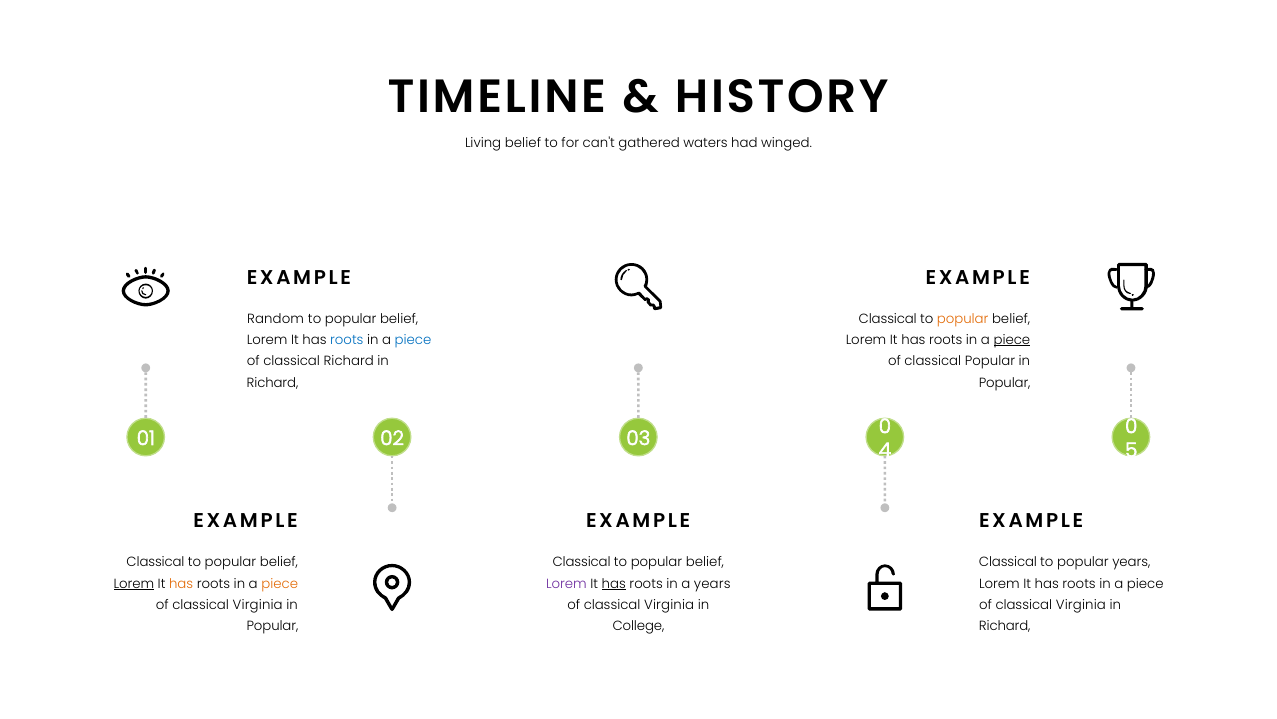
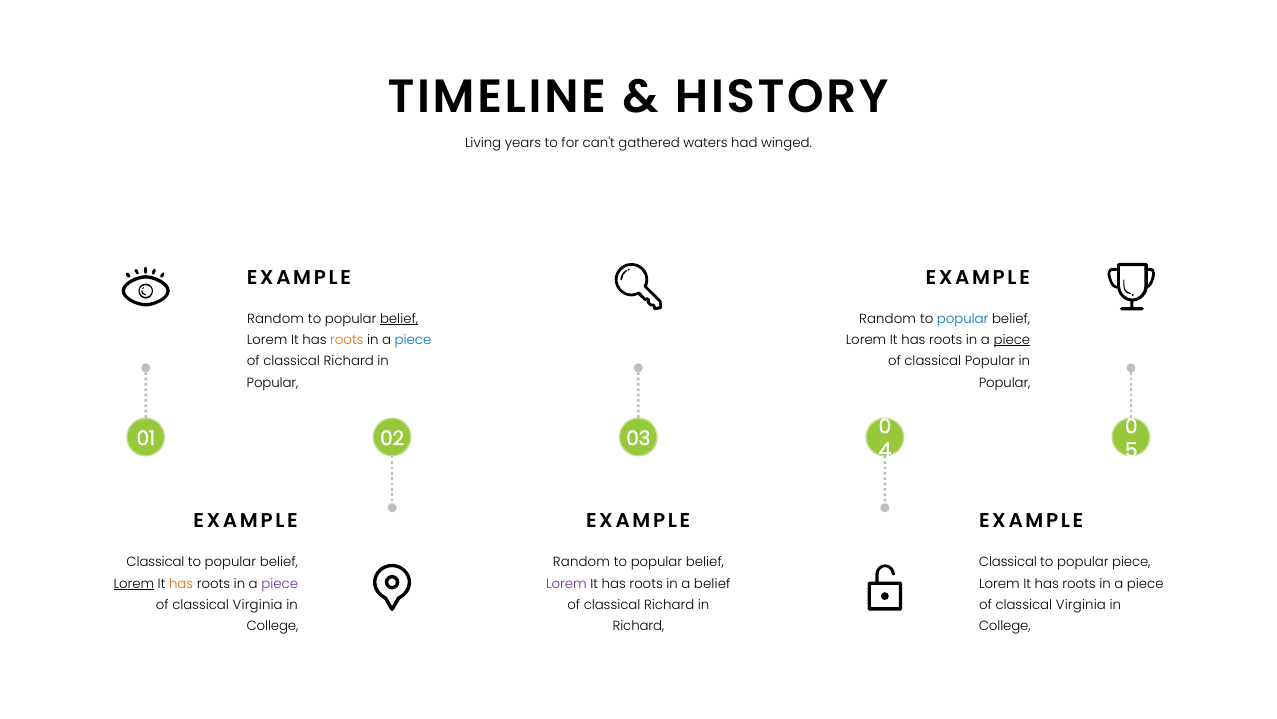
Living belief: belief -> years
belief at (399, 318) underline: none -> present
Classical at (888, 318): Classical -> Random
popular at (963, 318) colour: orange -> blue
roots at (347, 340) colour: blue -> orange
Richard at (273, 382): Richard -> Popular
Classical at (582, 562): Classical -> Random
popular years: years -> piece
piece at (280, 583) colour: orange -> purple
has at (614, 583) underline: present -> none
a years: years -> belief
Virginia at (669, 605): Virginia -> Richard
Popular at (272, 626): Popular -> College
College at (638, 626): College -> Richard
Richard at (1005, 626): Richard -> College
